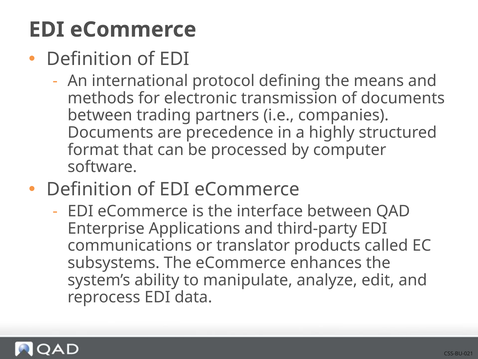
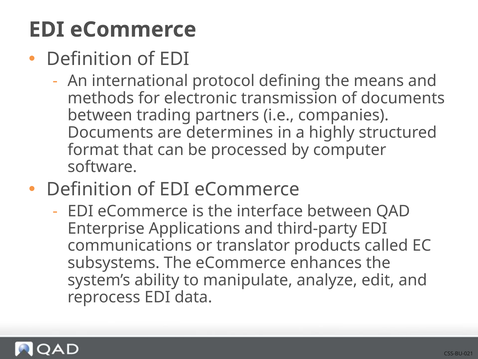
precedence: precedence -> determines
